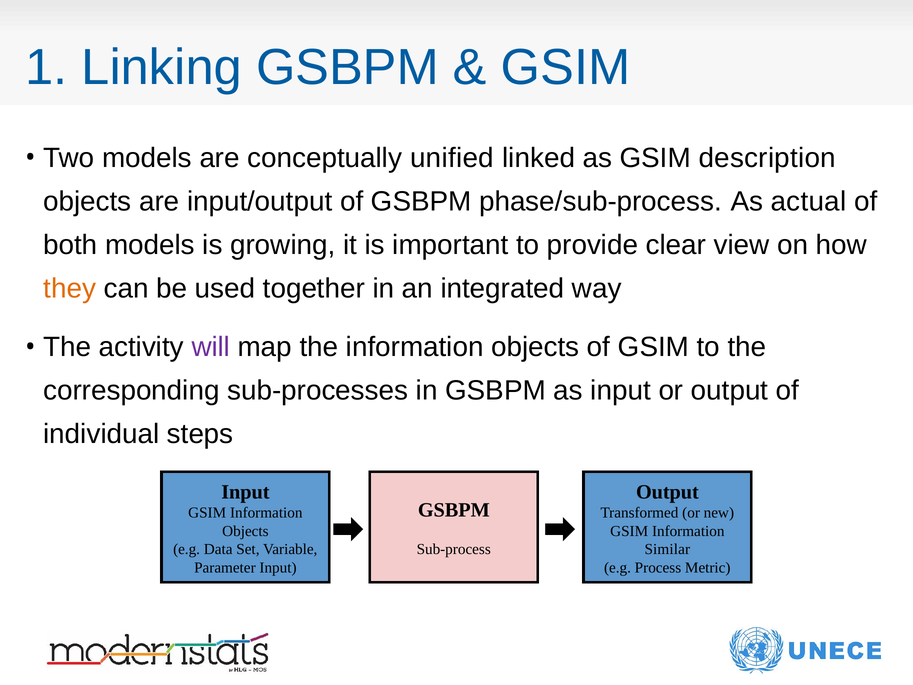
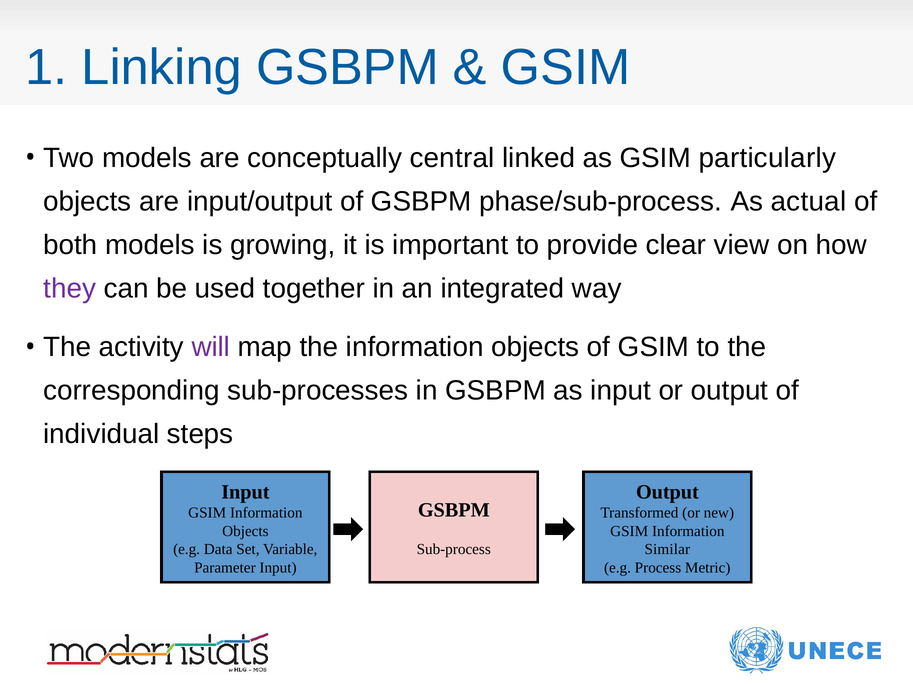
unified: unified -> central
description: description -> particularly
they colour: orange -> purple
